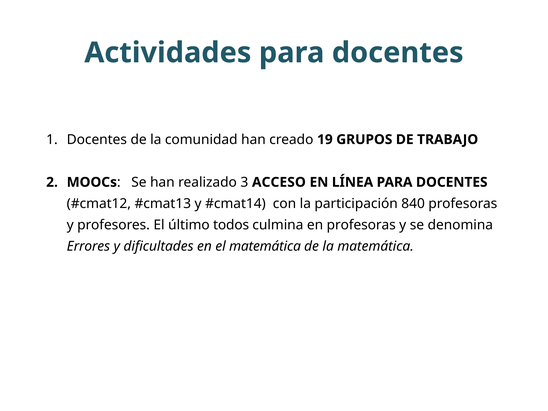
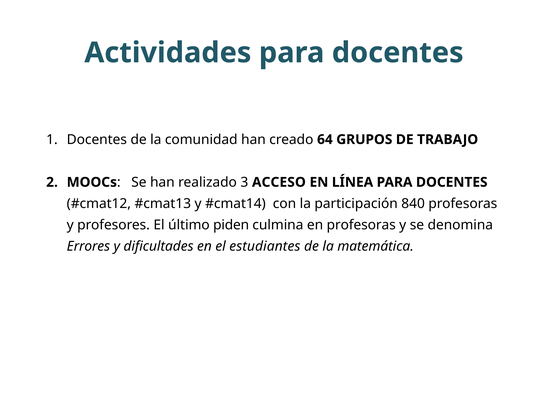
19: 19 -> 64
todos: todos -> piden
el matemática: matemática -> estudiantes
